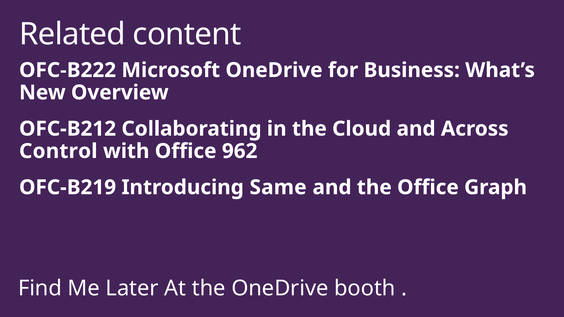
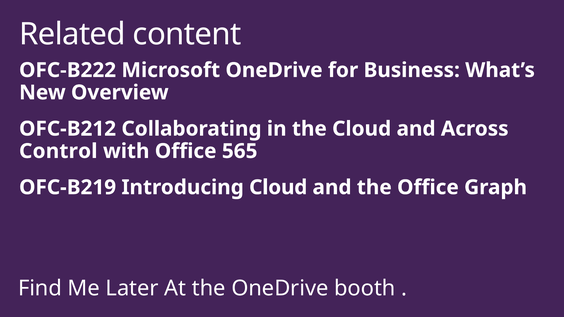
962: 962 -> 565
Introducing Same: Same -> Cloud
